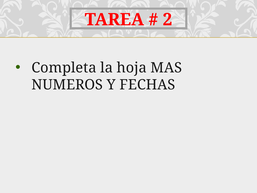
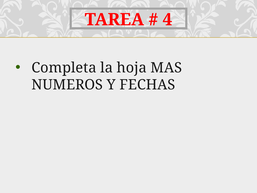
2: 2 -> 4
